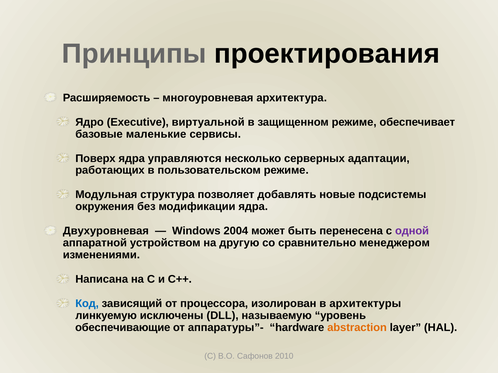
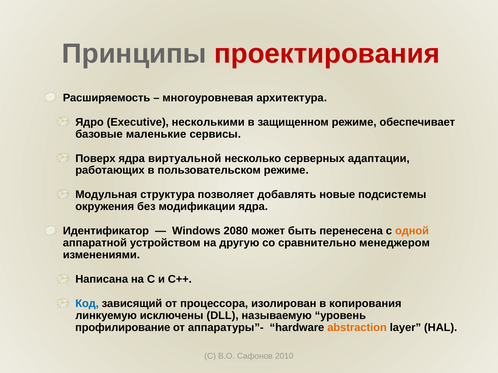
проектирования colour: black -> red
виртуальной: виртуальной -> несколькими
управляются: управляются -> виртуальной
Двухуровневая: Двухуровневая -> Идентификатор
2004: 2004 -> 2080
одной colour: purple -> orange
архитектуры: архитектуры -> копирования
обеспечивающие: обеспечивающие -> профилирование
